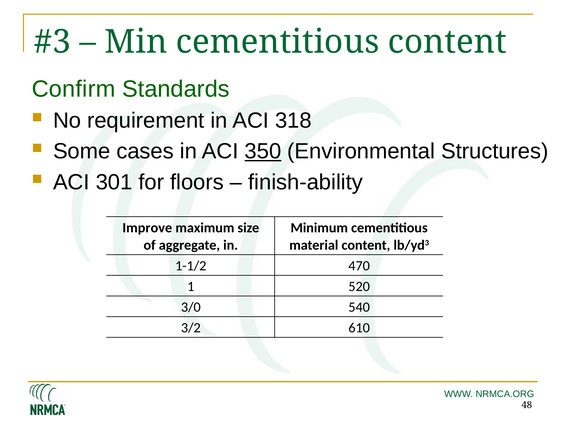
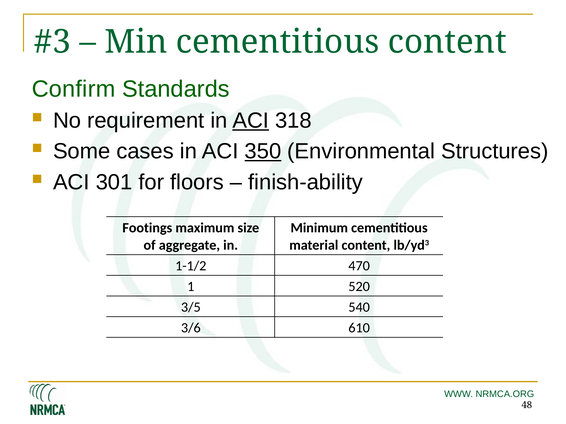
ACI at (251, 121) underline: none -> present
Improve: Improve -> Footings
3/0: 3/0 -> 3/5
3/2: 3/2 -> 3/6
